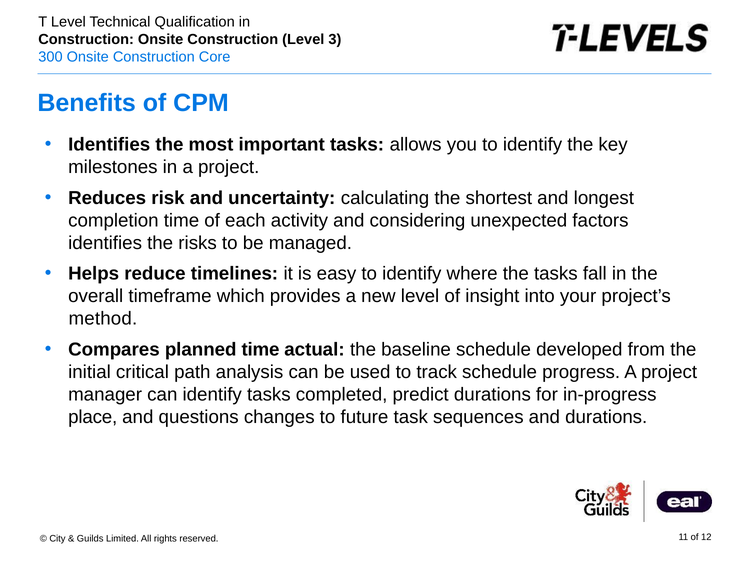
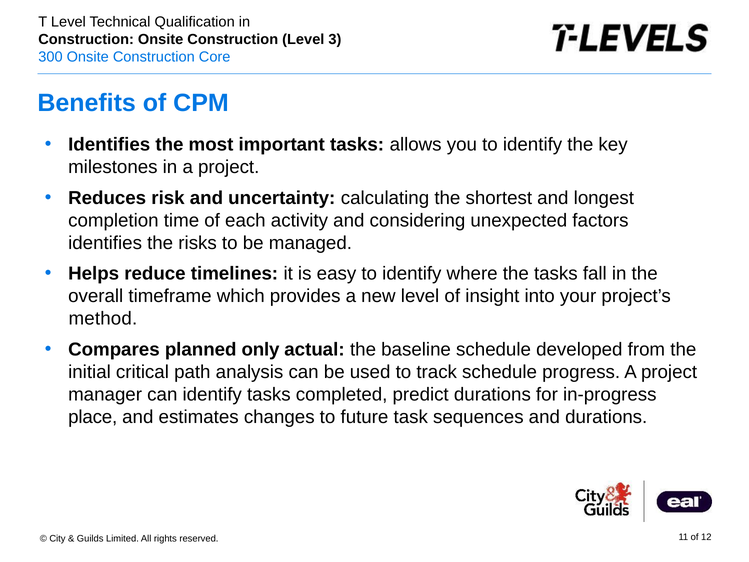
planned time: time -> only
questions: questions -> estimates
